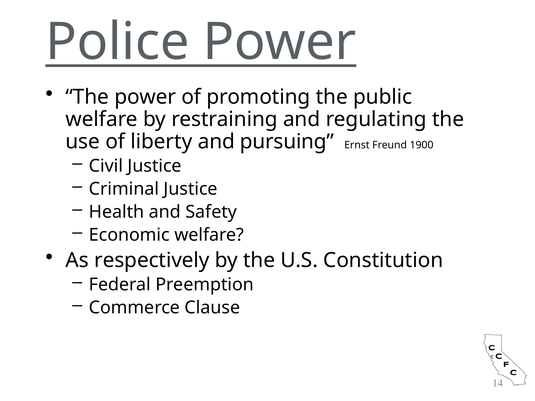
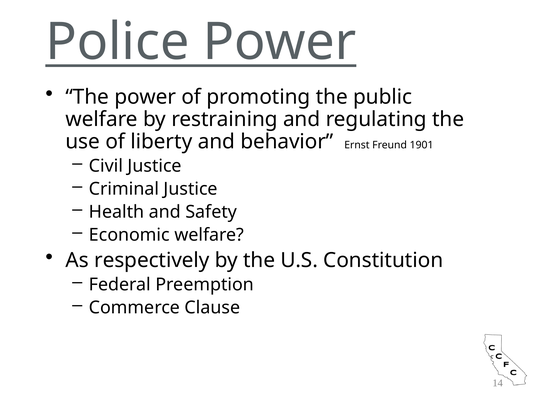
pursuing: pursuing -> behavior
1900: 1900 -> 1901
